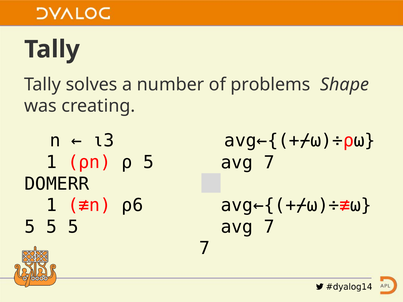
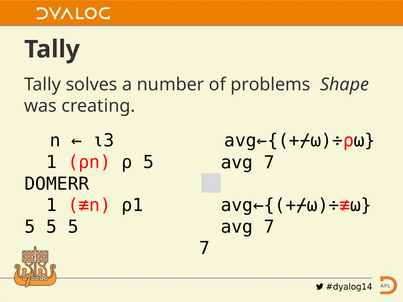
⍴6: ⍴6 -> ⍴1
